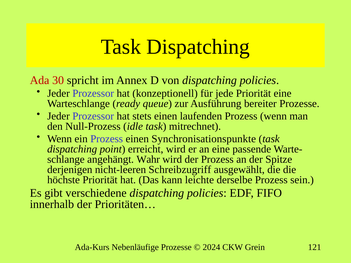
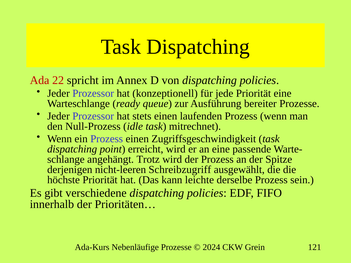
30: 30 -> 22
Synchronisationspunkte: Synchronisationspunkte -> Zugriffsgeschwindigkeit
Wahr: Wahr -> Trotz
